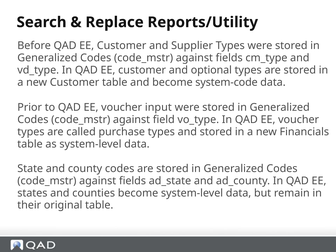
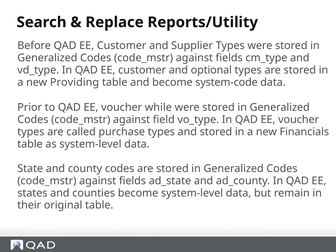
new Customer: Customer -> Providing
input: input -> while
